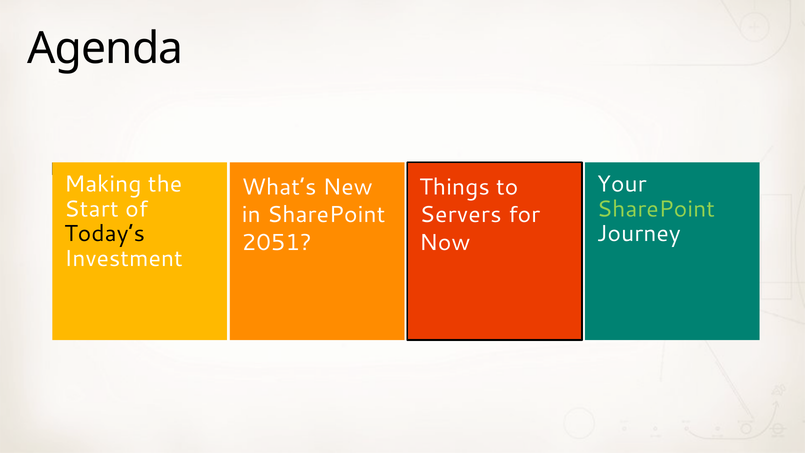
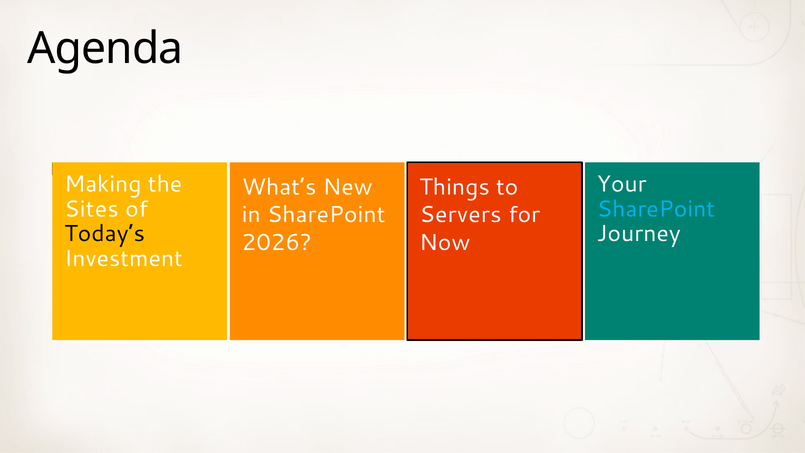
Start: Start -> Sites
SharePoint at (656, 209) colour: light green -> light blue
2051: 2051 -> 2026
